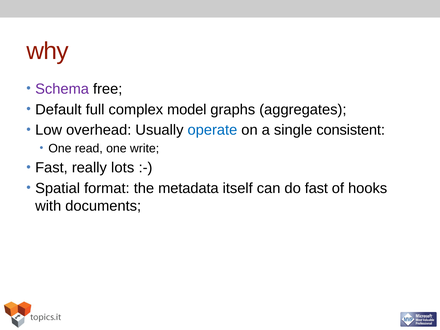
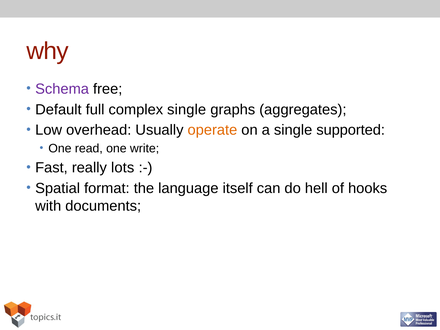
complex model: model -> single
operate colour: blue -> orange
consistent: consistent -> supported
metadata: metadata -> language
do fast: fast -> hell
